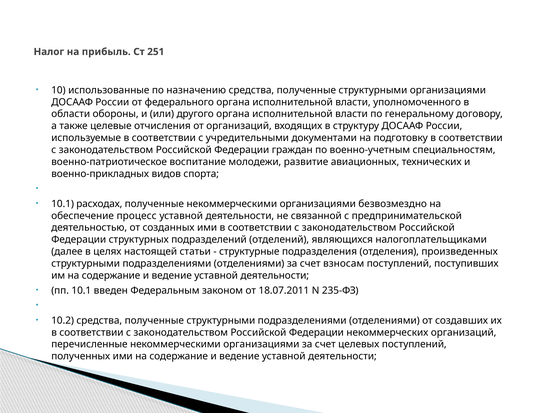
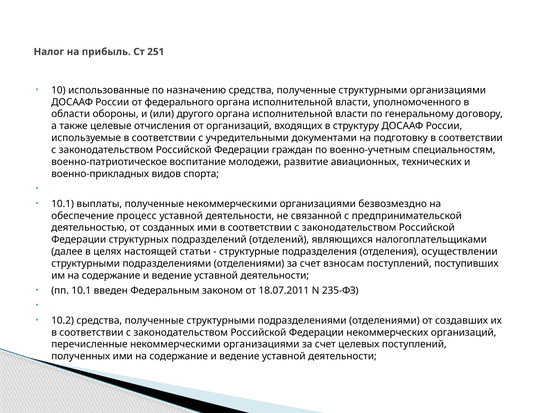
расходах: расходах -> выплаты
произведенных: произведенных -> осуществлении
